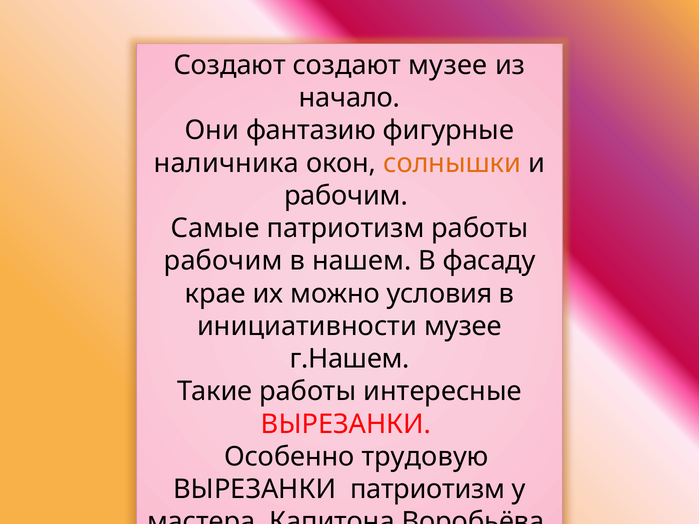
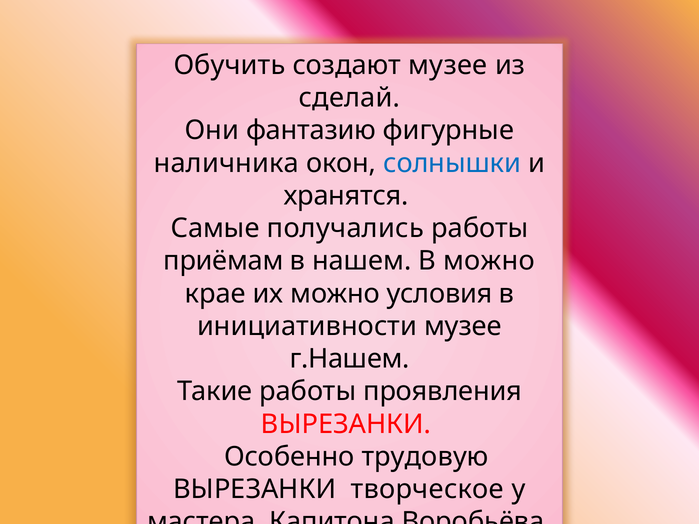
Создают at (230, 65): Создают -> Обучить
начало: начало -> сделай
солнышки colour: orange -> blue
рабочим at (346, 196): рабочим -> хранятся
Самые патриотизм: патриотизм -> получались
рабочим at (223, 261): рабочим -> приёмам
В фасаду: фасаду -> можно
интересные: интересные -> проявления
ВЫРЕЗАНКИ патриотизм: патриотизм -> творческое
